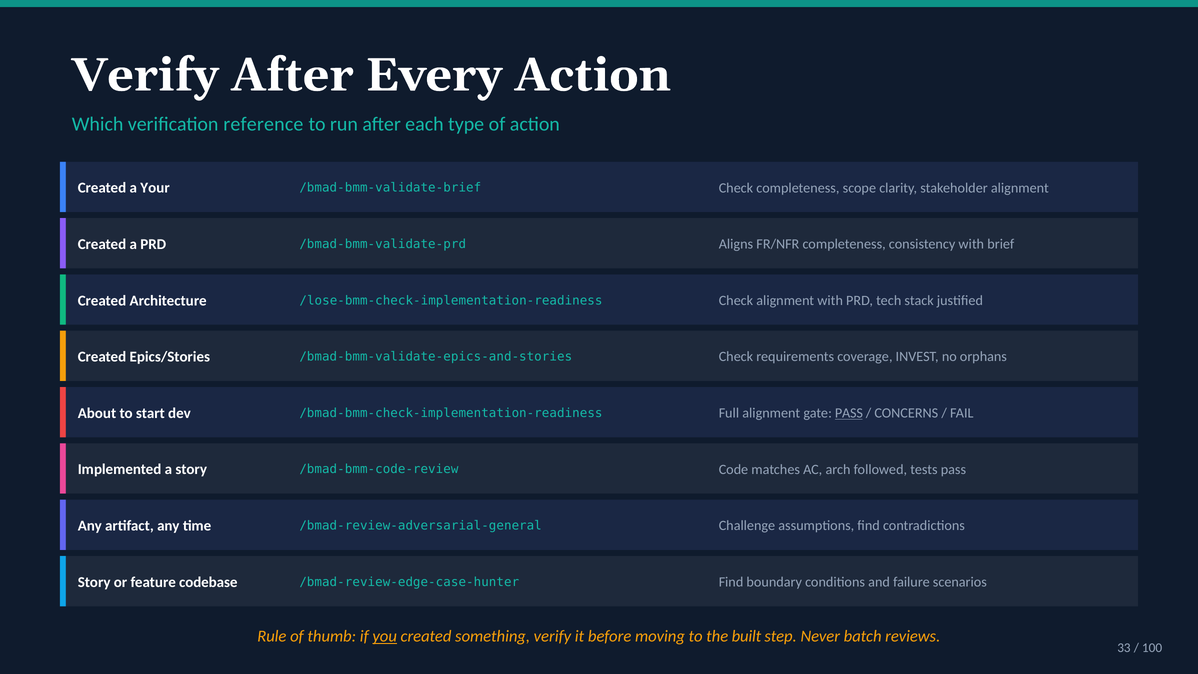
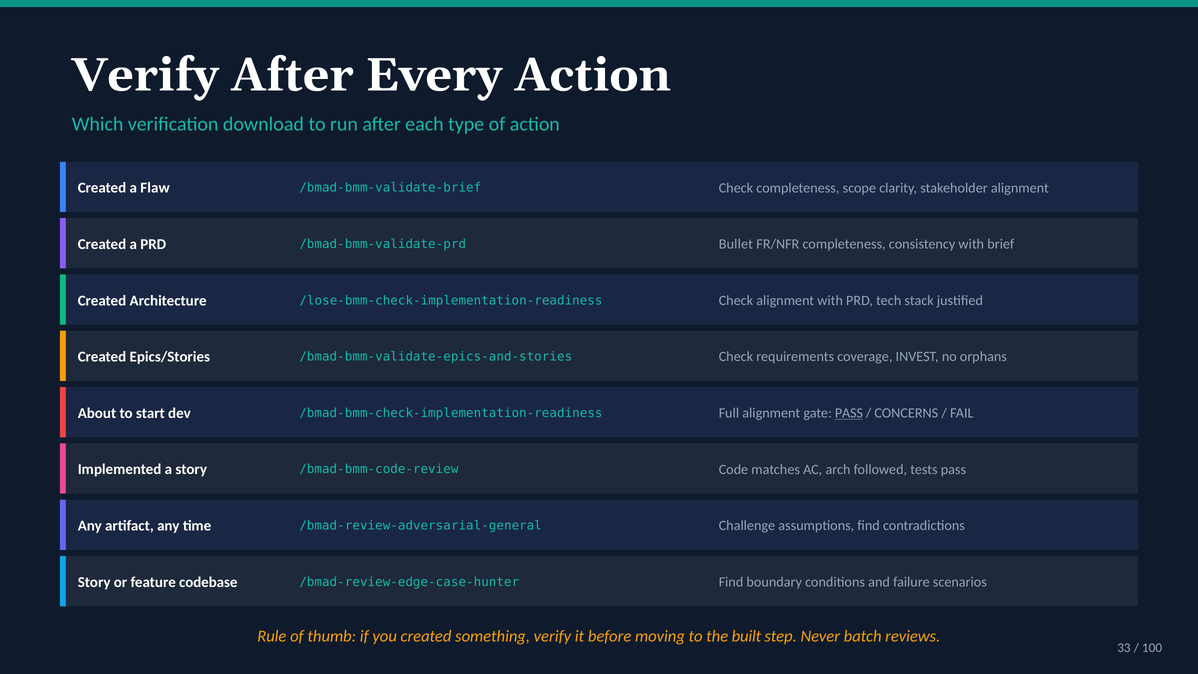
reference: reference -> download
Your: Your -> Flaw
Aligns: Aligns -> Bullet
you underline: present -> none
